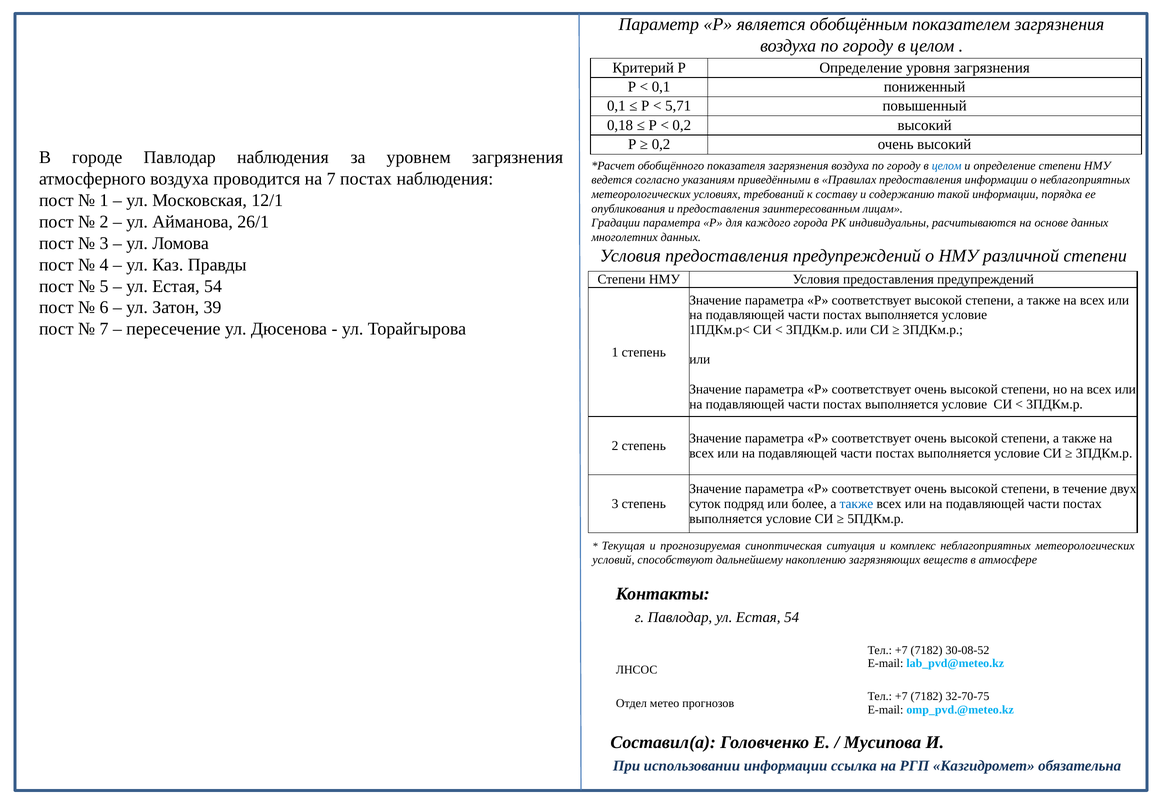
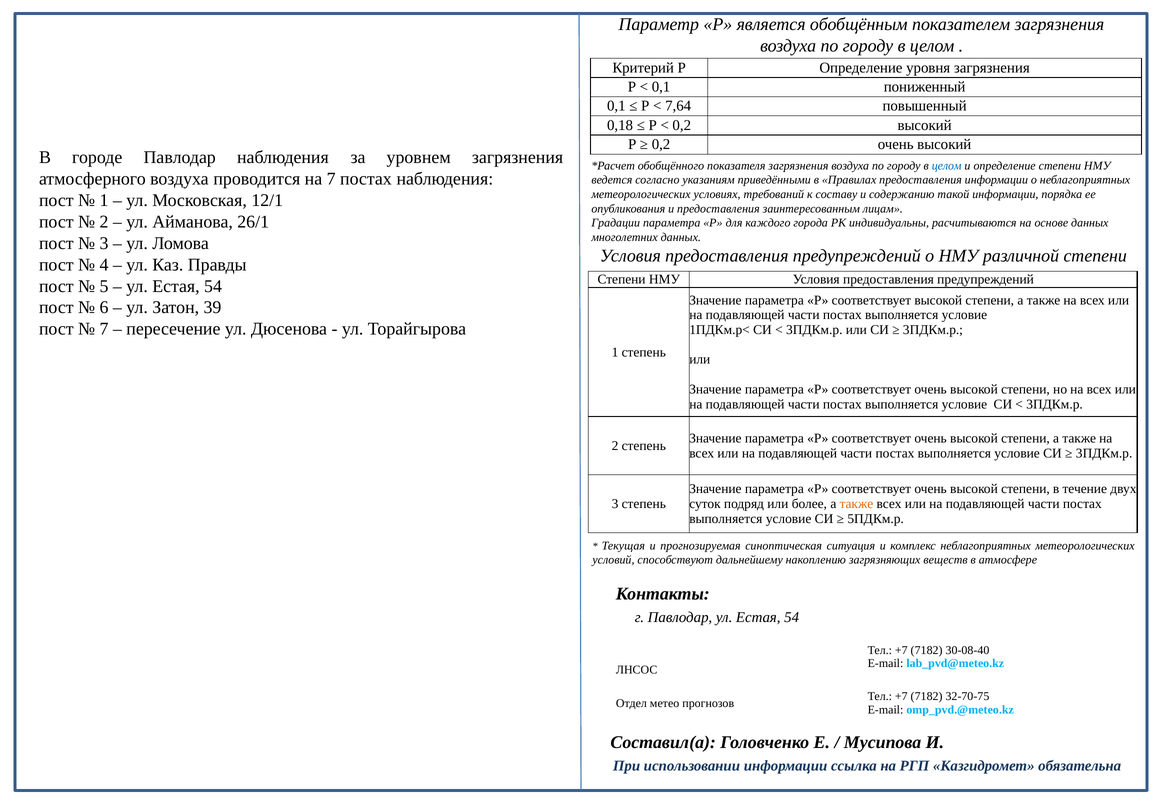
5,71: 5,71 -> 7,64
также at (856, 504) colour: blue -> orange
30-08-52: 30-08-52 -> 30-08-40
